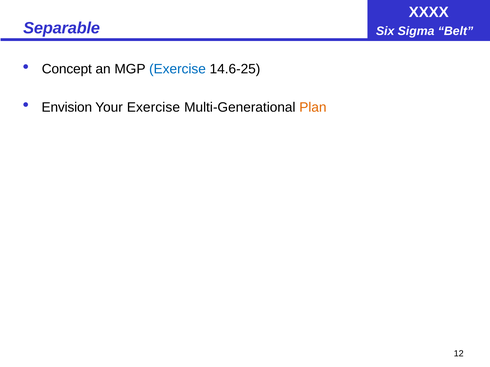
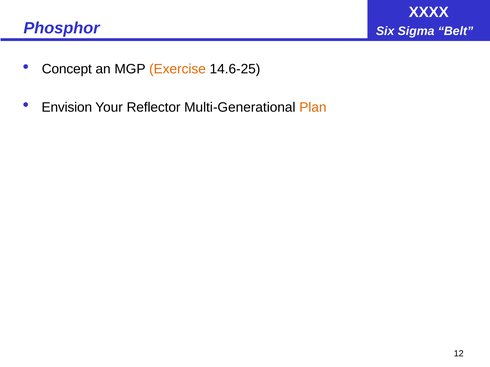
Separable: Separable -> Phosphor
Exercise at (177, 69) colour: blue -> orange
Your Exercise: Exercise -> Reflector
